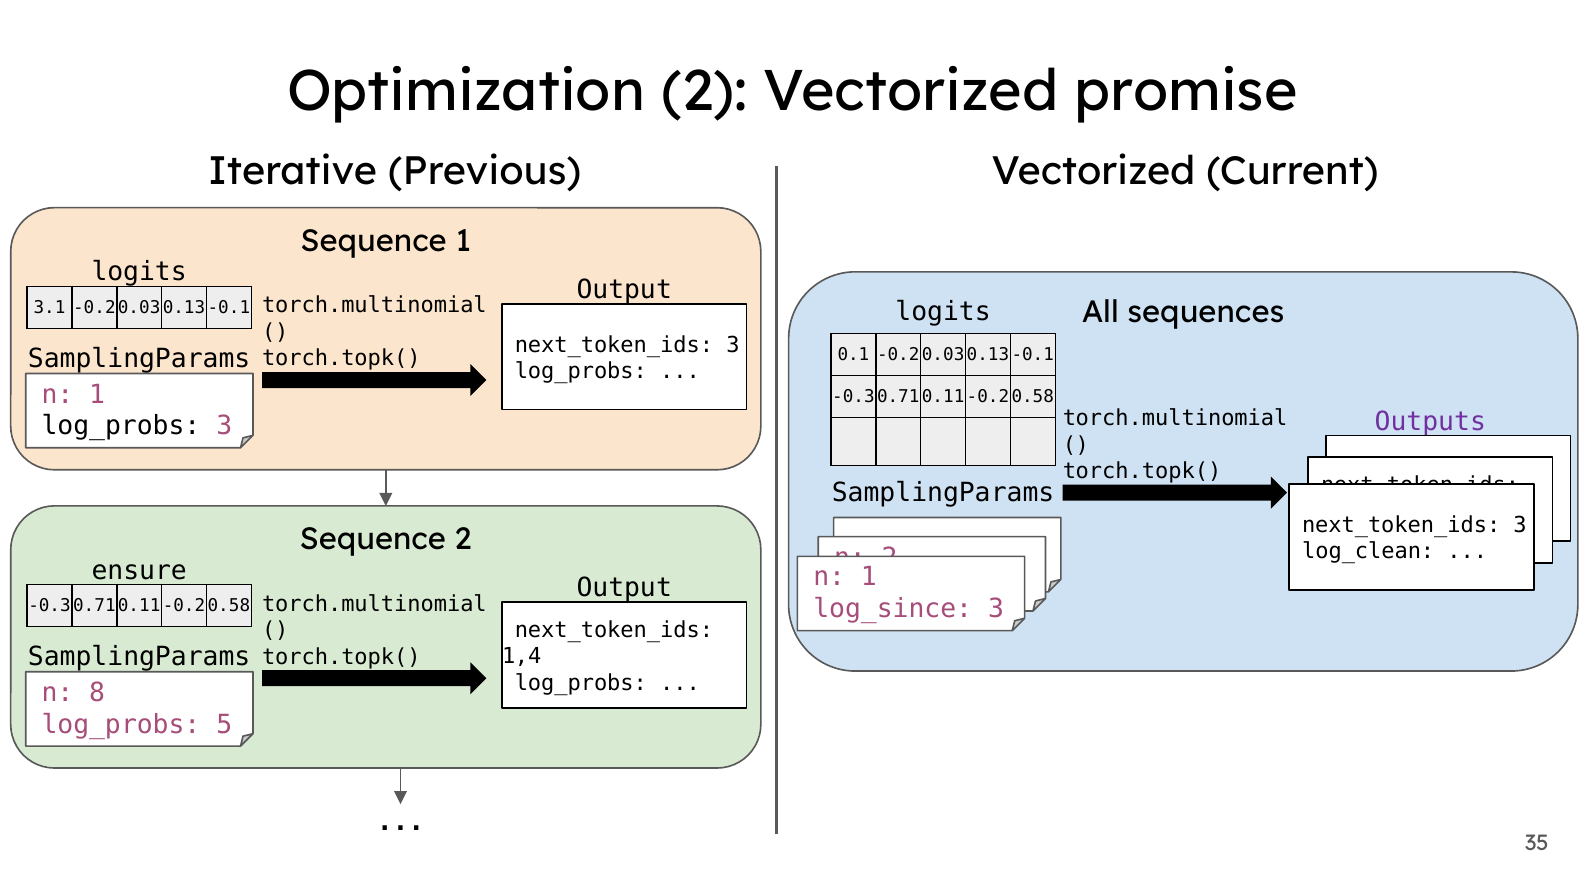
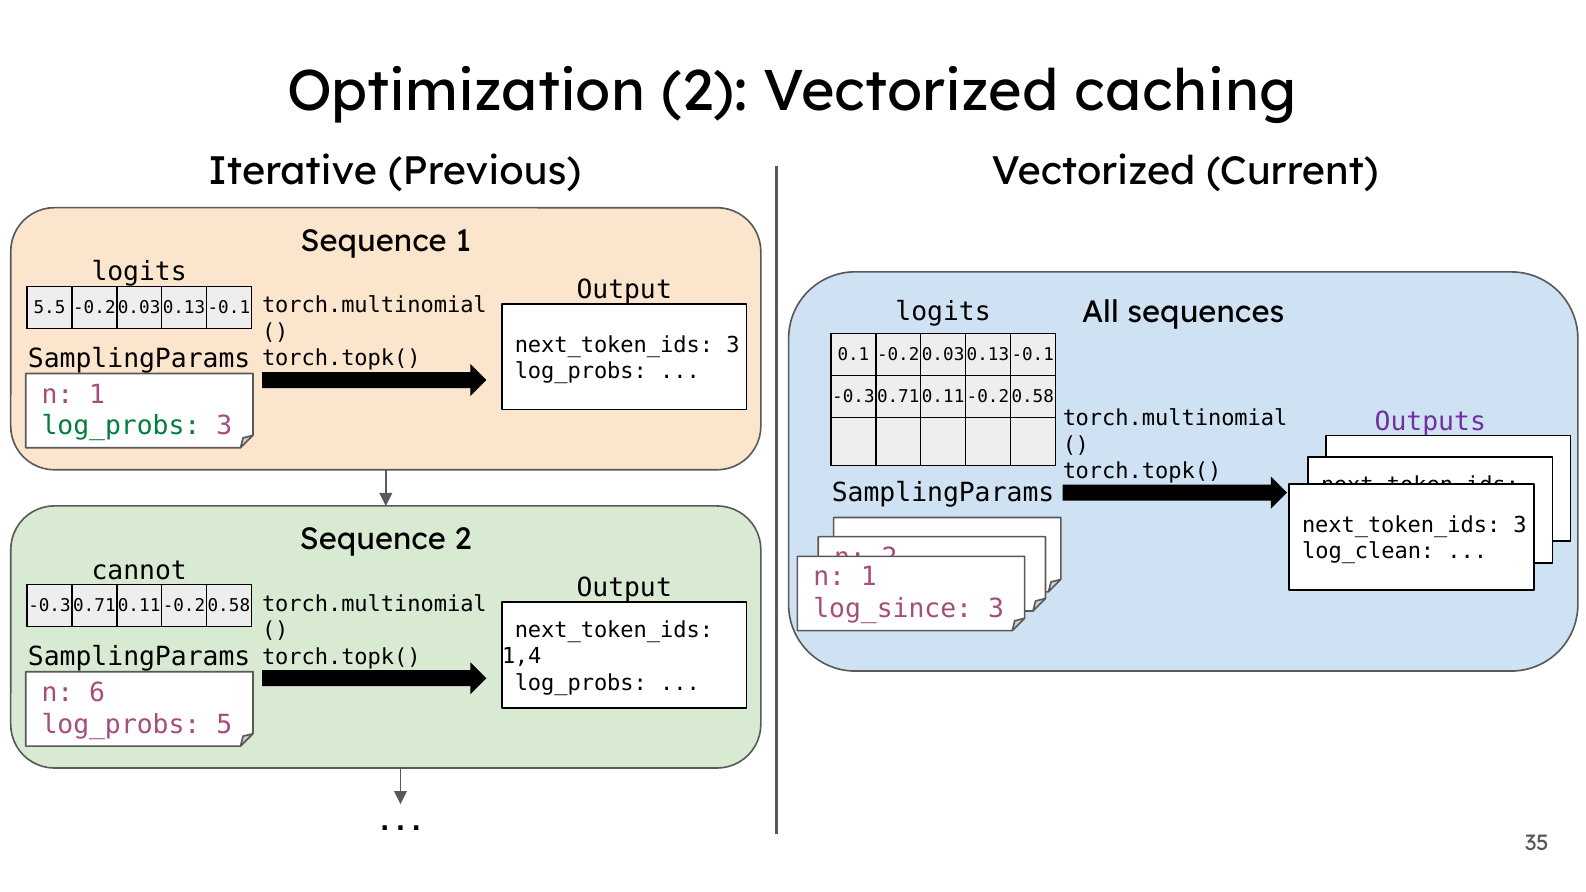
promise: promise -> caching
3.1: 3.1 -> 5.5
log_probs at (121, 426) colour: black -> green
ensure: ensure -> cannot
8: 8 -> 6
